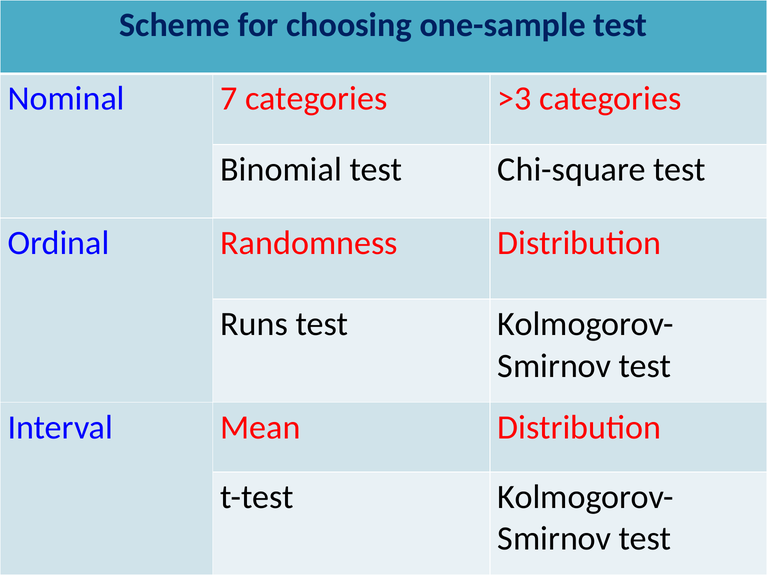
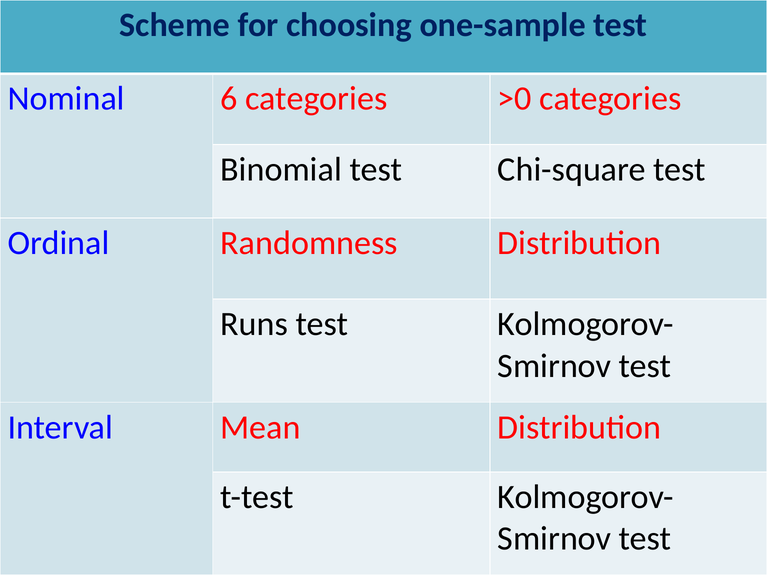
7: 7 -> 6
>3: >3 -> >0
